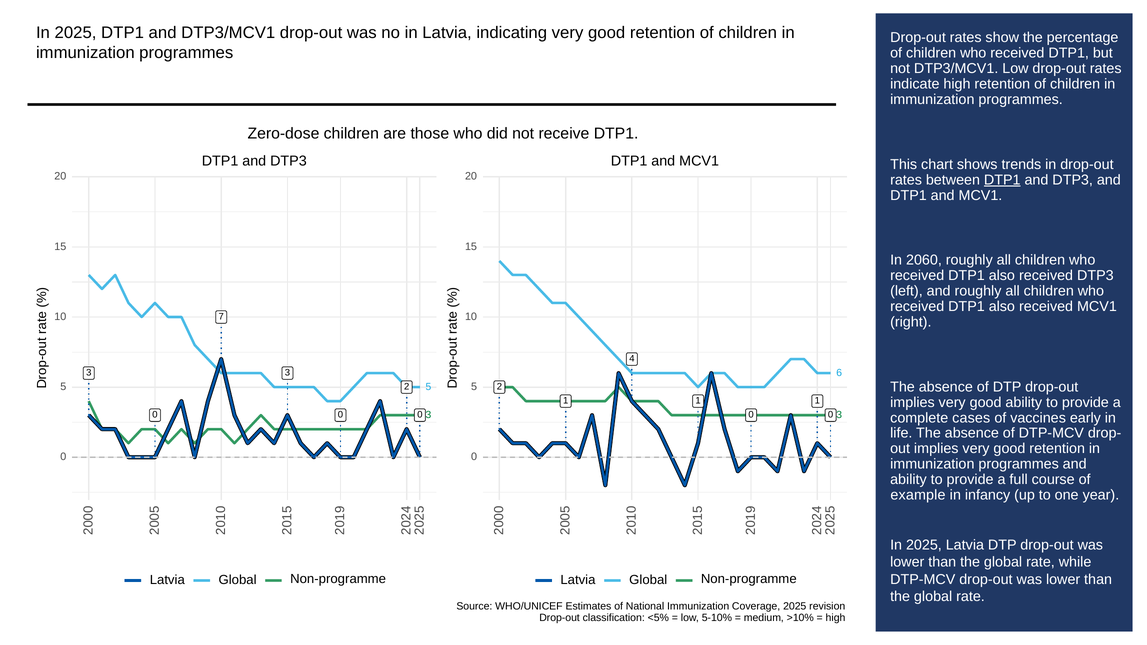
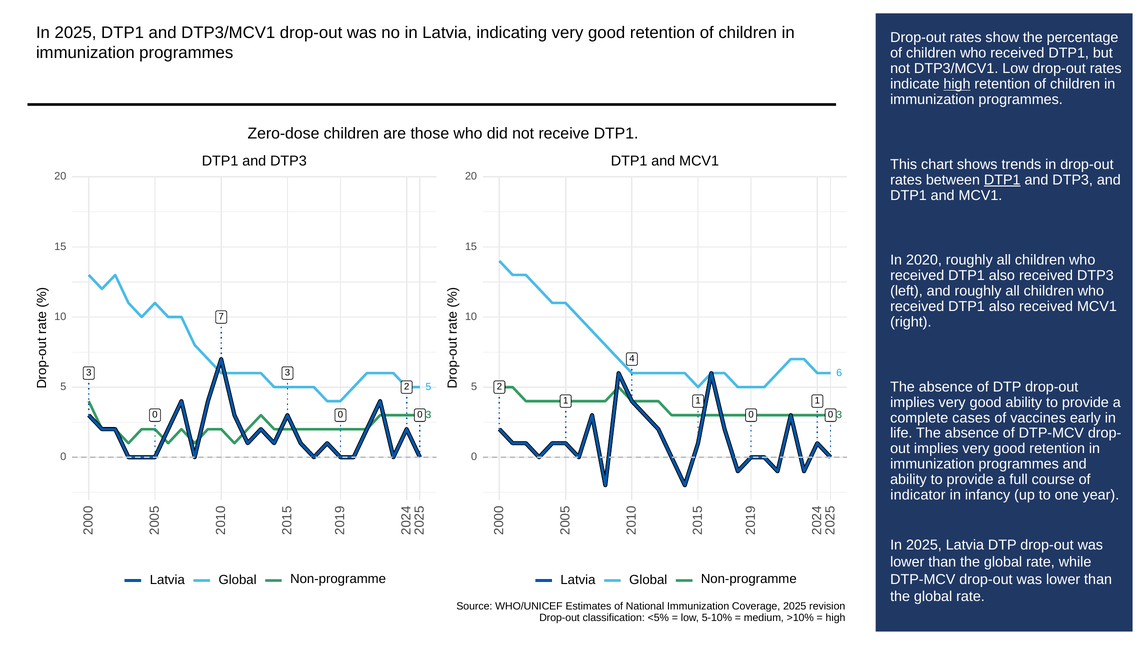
high at (957, 84) underline: none -> present
2060: 2060 -> 2020
example: example -> indicator
